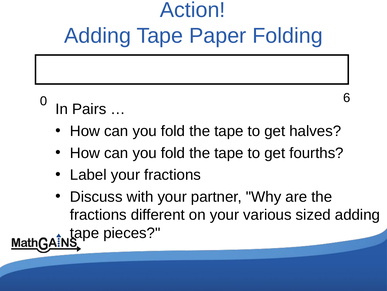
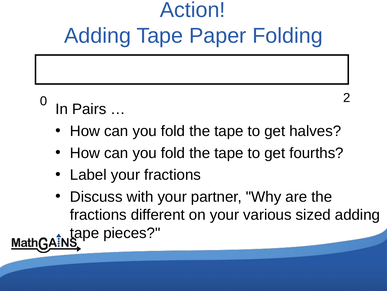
6: 6 -> 2
